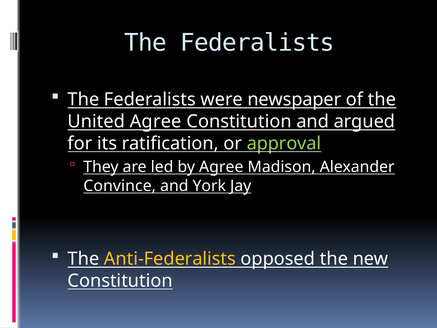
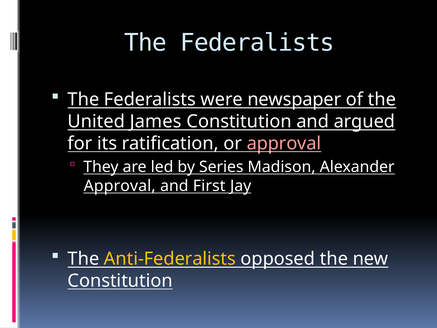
United Agree: Agree -> James
approval at (284, 143) colour: light green -> pink
by Agree: Agree -> Series
Convince at (120, 186): Convince -> Approval
York: York -> First
